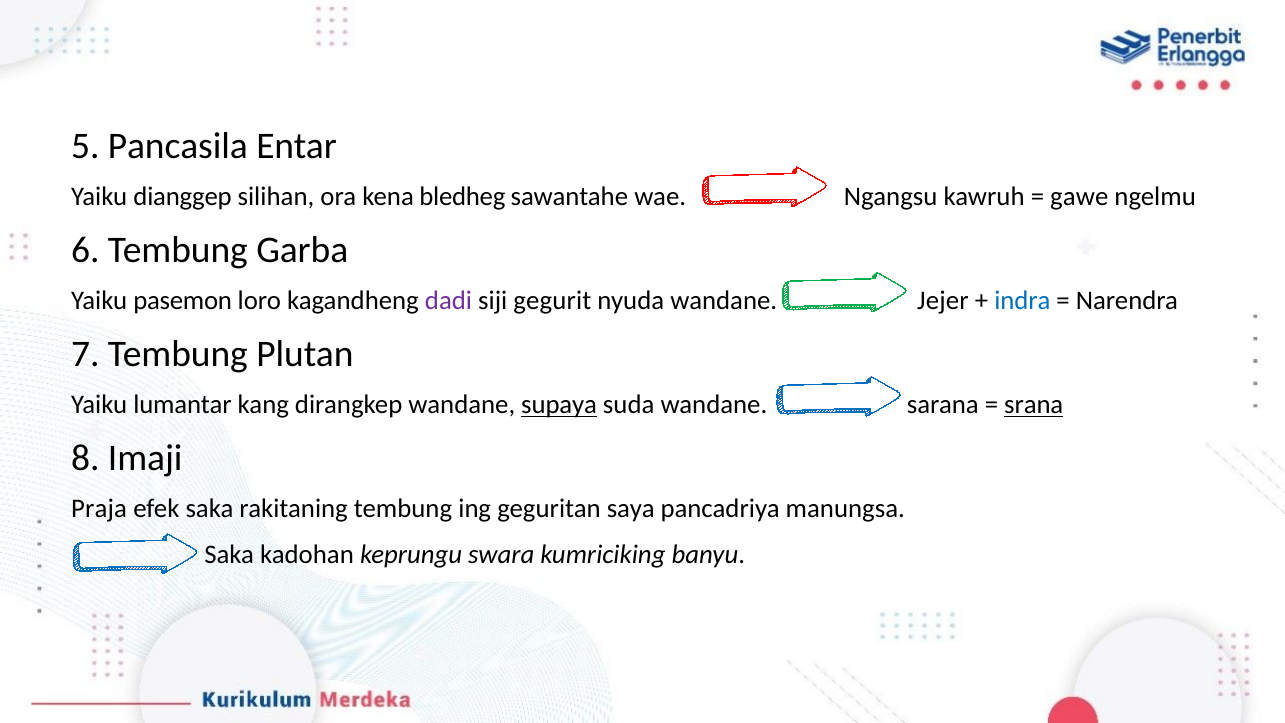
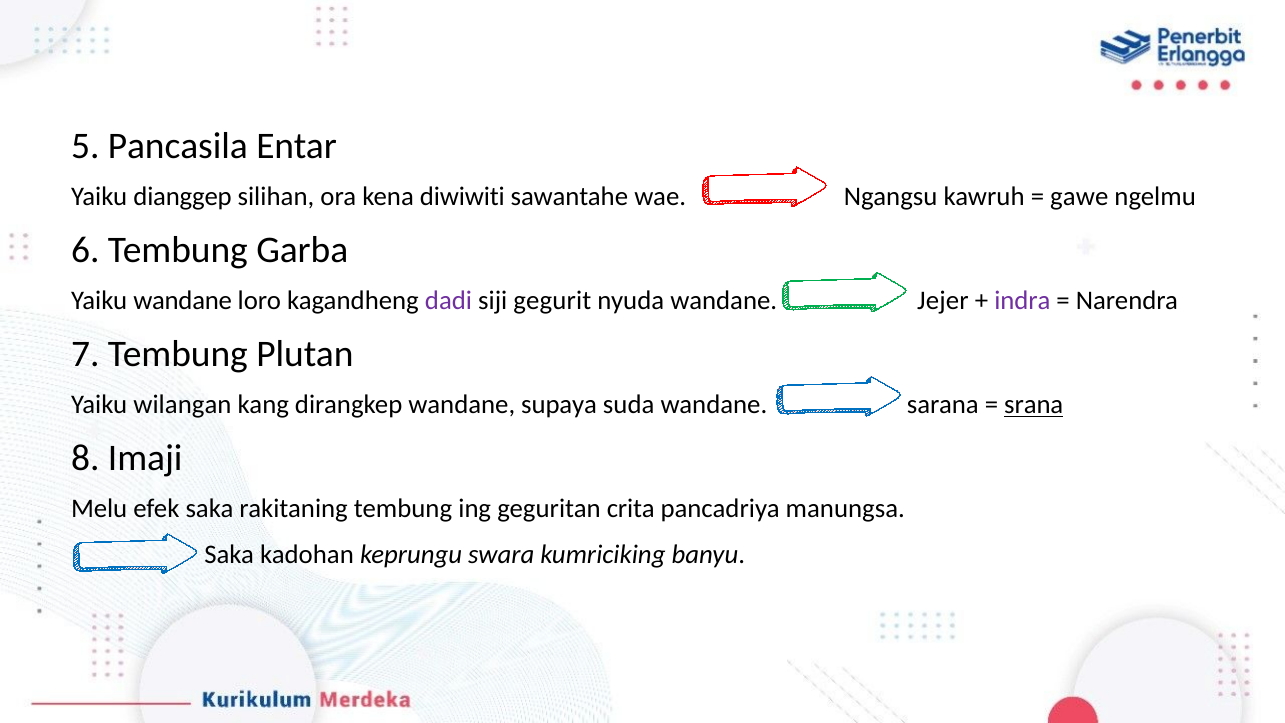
bledheg: bledheg -> diwiwiti
Yaiku pasemon: pasemon -> wandane
indra colour: blue -> purple
lumantar: lumantar -> wilangan
supaya underline: present -> none
Praja: Praja -> Melu
saya: saya -> crita
